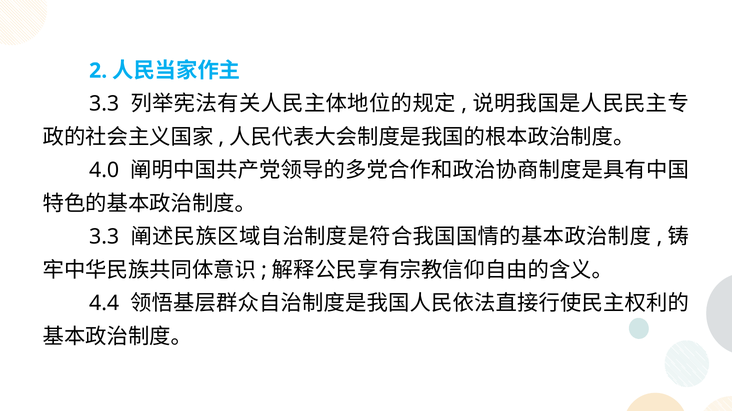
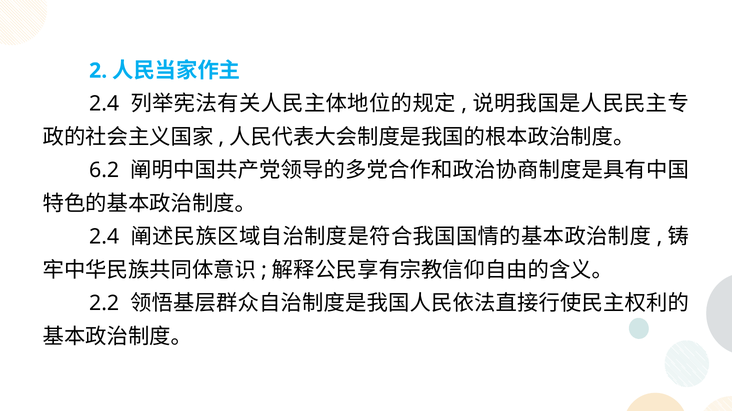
3.3 at (104, 104): 3.3 -> 2.4
4.0: 4.0 -> 6.2
3.3 at (104, 237): 3.3 -> 2.4
4.4: 4.4 -> 2.2
